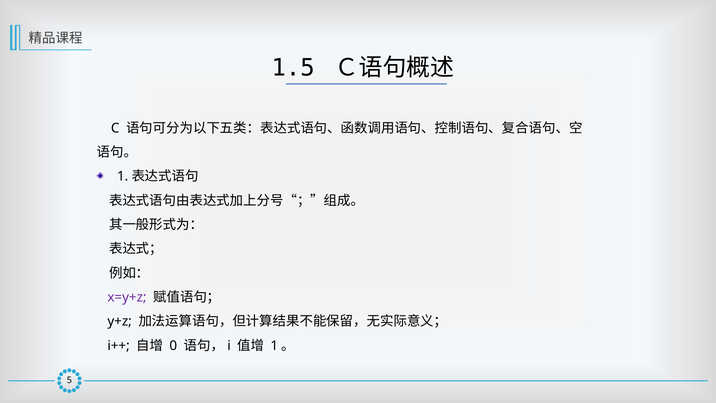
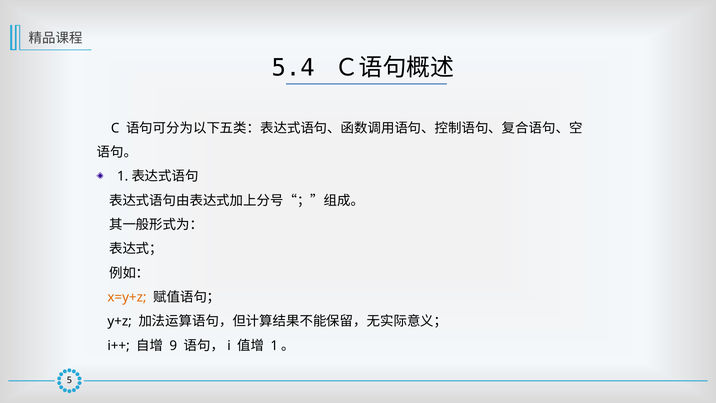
1.5: 1.5 -> 5.4
x=y+z colour: purple -> orange
0: 0 -> 9
